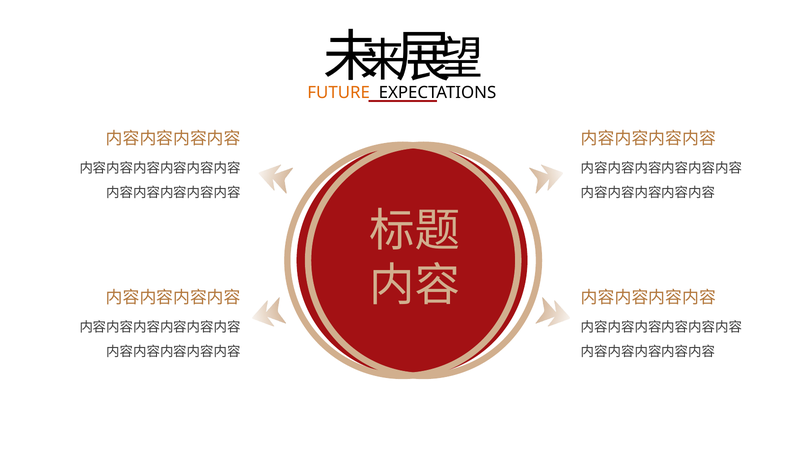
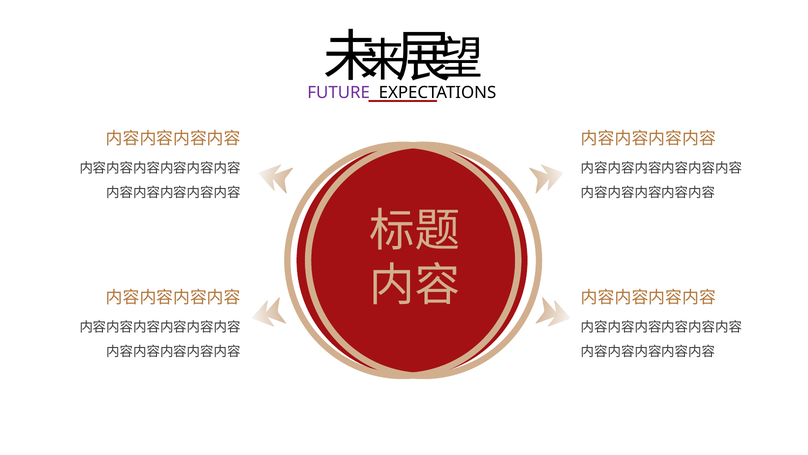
FUTURE colour: orange -> purple
